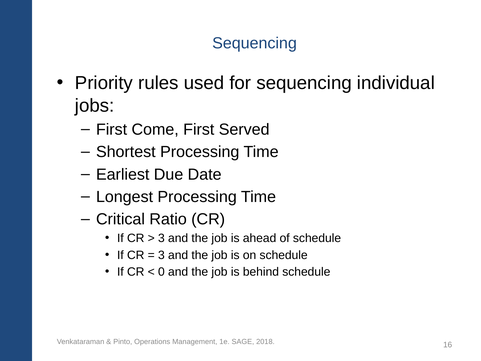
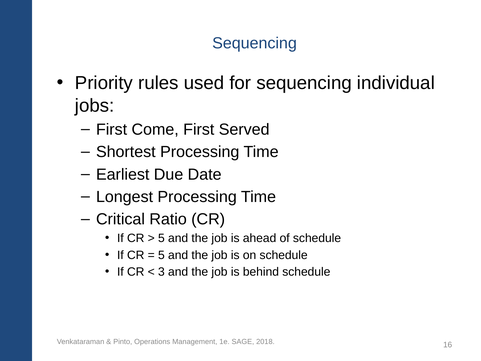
3 at (161, 238): 3 -> 5
3 at (161, 255): 3 -> 5
0: 0 -> 3
